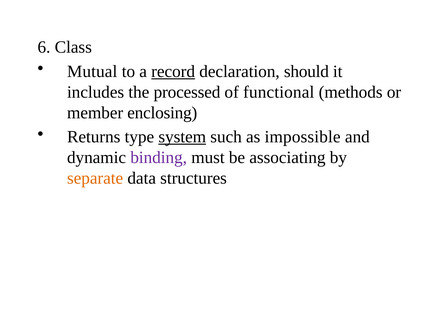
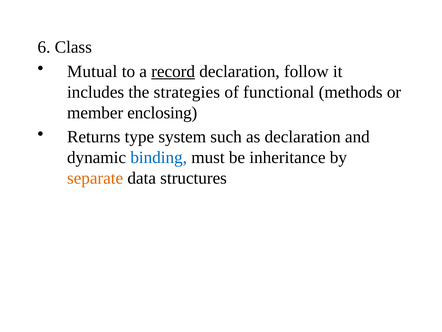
should: should -> follow
processed: processed -> strategies
system underline: present -> none
as impossible: impossible -> declaration
binding colour: purple -> blue
associating: associating -> inheritance
